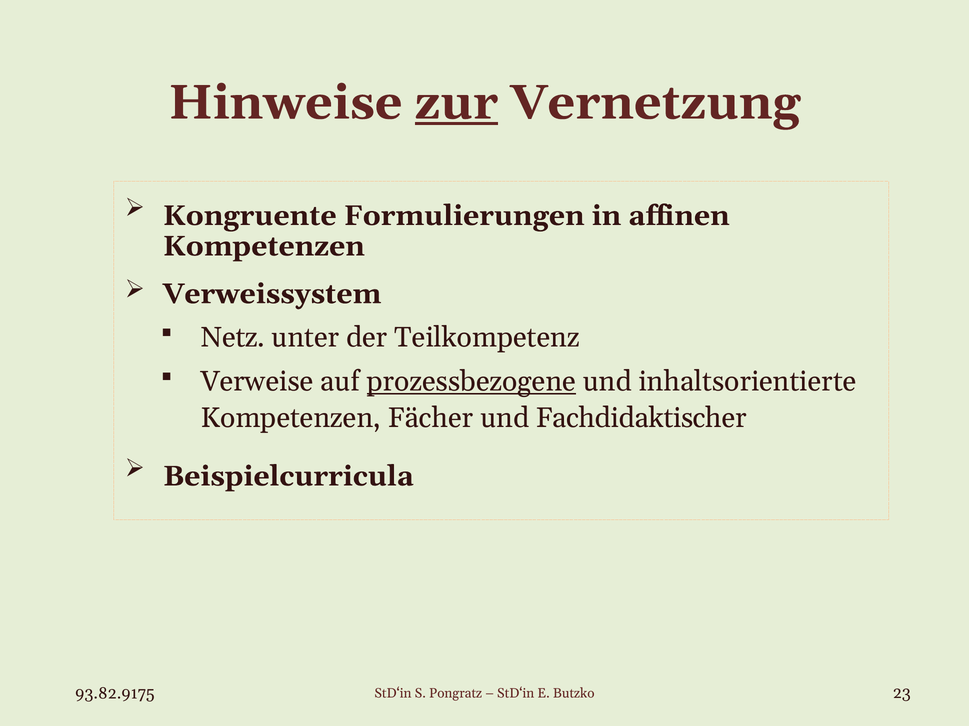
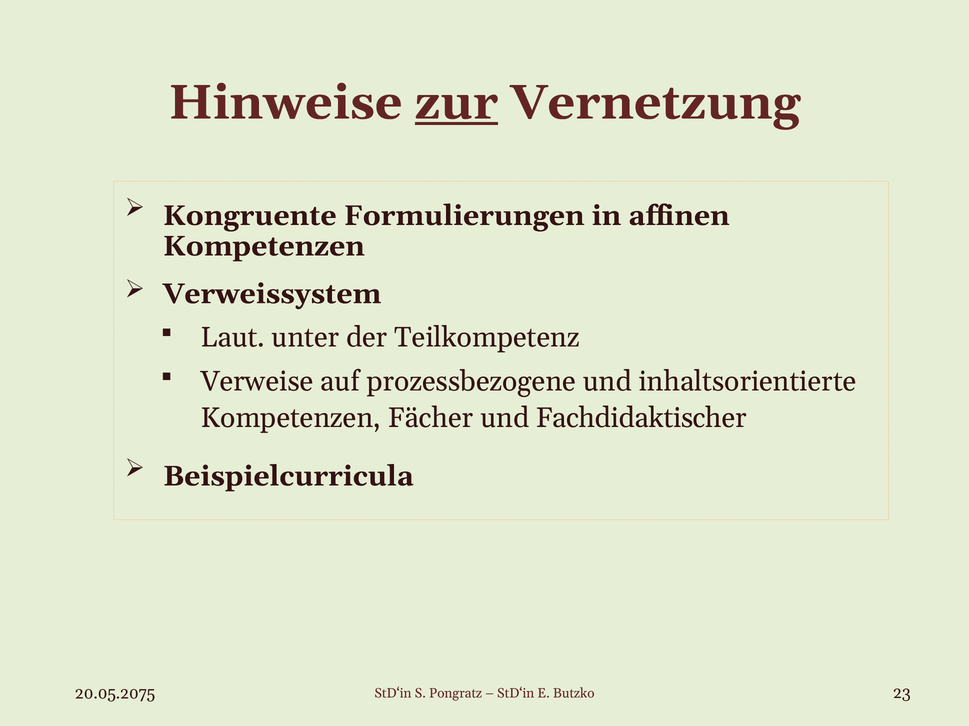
Netz: Netz -> Laut
prozessbezogene underline: present -> none
93.82.9175: 93.82.9175 -> 20.05.2075
